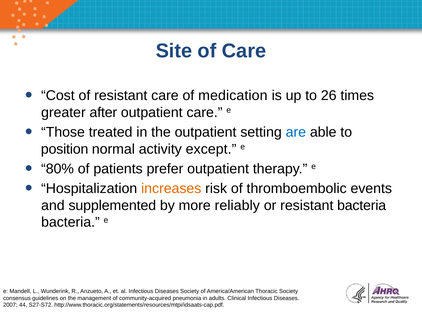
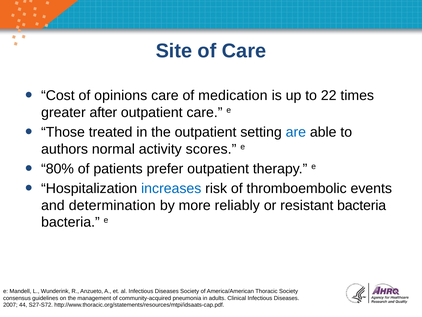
of resistant: resistant -> opinions
26: 26 -> 22
position: position -> authors
except: except -> scores
increases colour: orange -> blue
supplemented: supplemented -> determination
